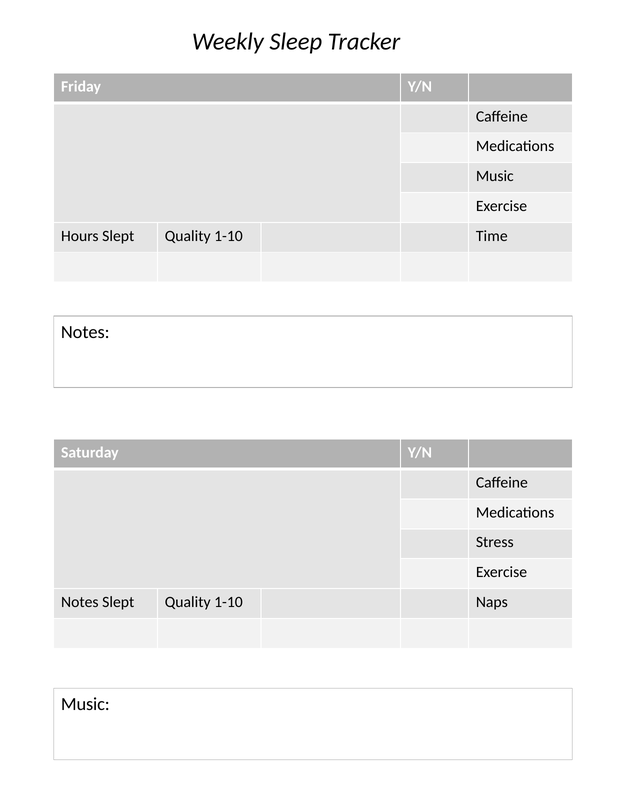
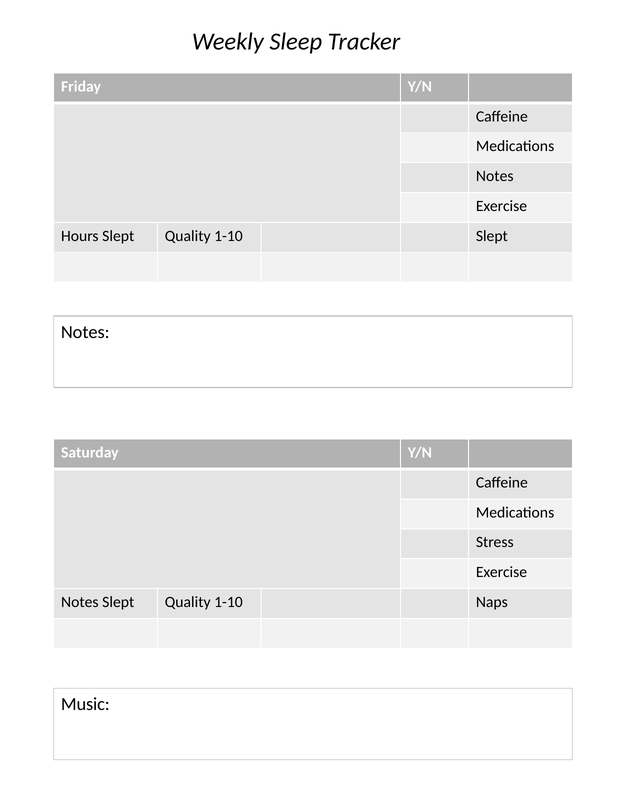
Music at (495, 176): Music -> Notes
1-10 Time: Time -> Slept
